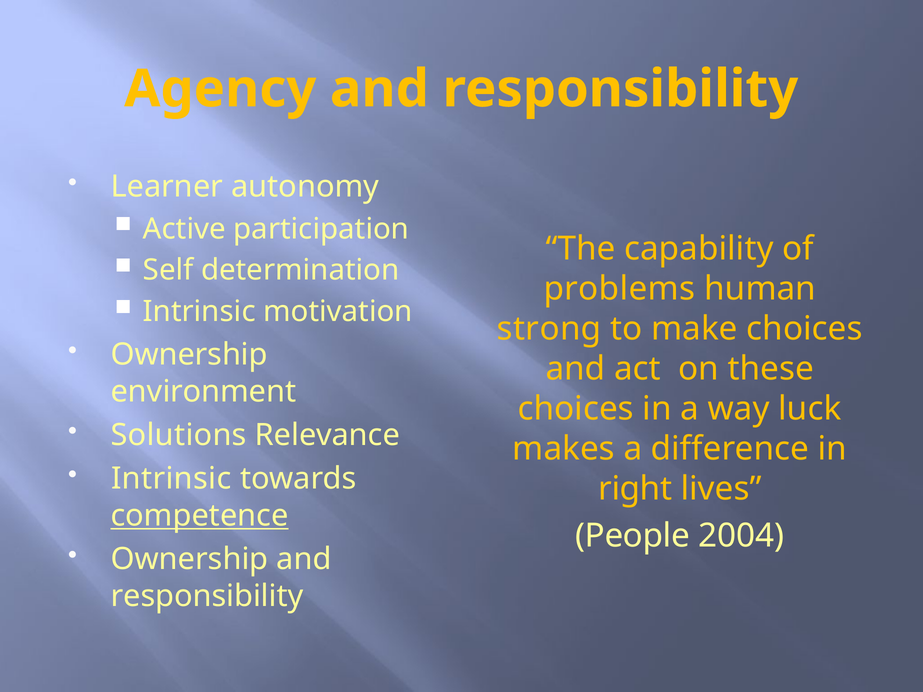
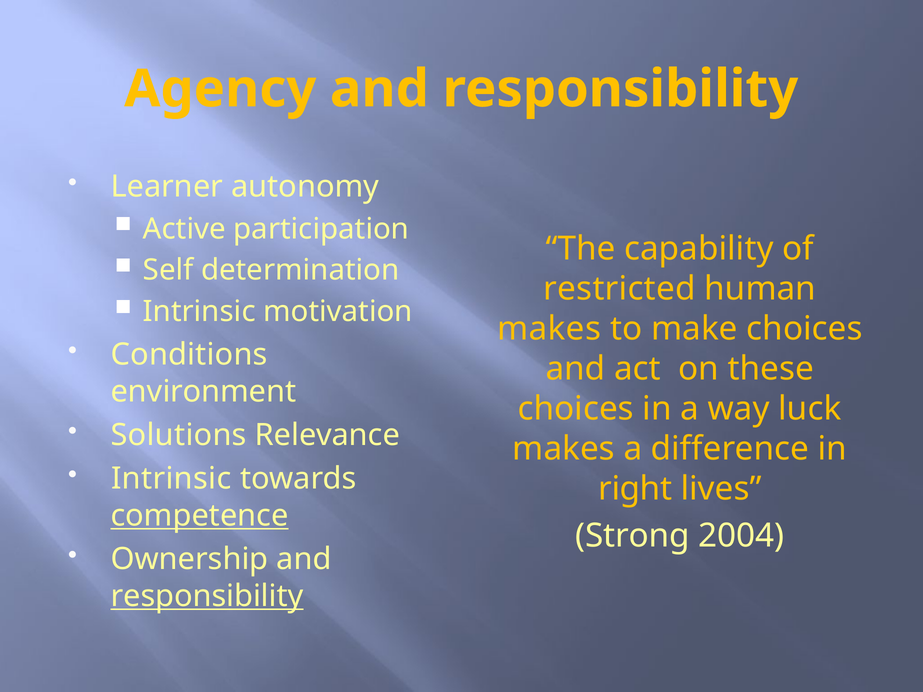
problems: problems -> restricted
strong at (549, 329): strong -> makes
Ownership at (189, 355): Ownership -> Conditions
People: People -> Strong
responsibility at (207, 596) underline: none -> present
